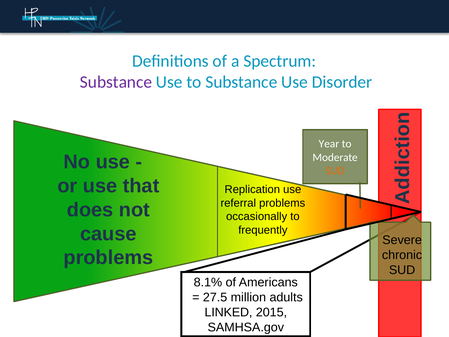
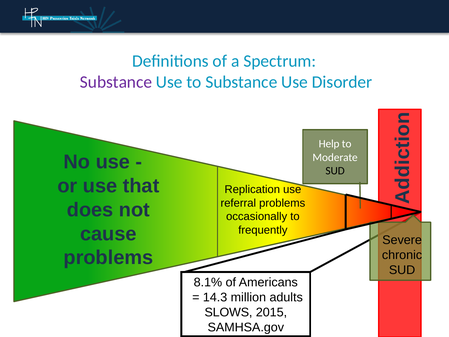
Year: Year -> Help
SUD at (335, 171) colour: orange -> black
27.5: 27.5 -> 14.3
LINKED: LINKED -> SLOWS
